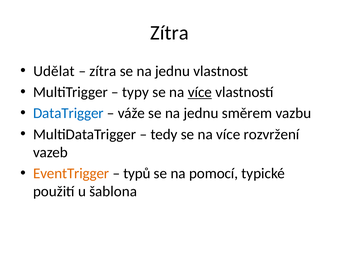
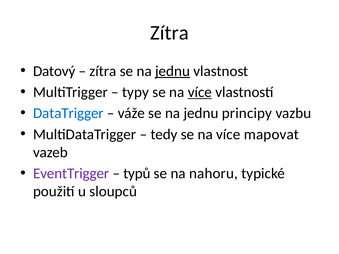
Udělat: Udělat -> Datový
jednu at (173, 71) underline: none -> present
směrem: směrem -> principy
rozvržení: rozvržení -> mapovat
EventTrigger colour: orange -> purple
pomocí: pomocí -> nahoru
šablona: šablona -> sloupců
